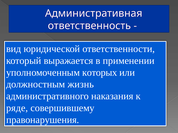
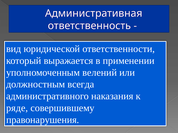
которых: которых -> велений
жизнь: жизнь -> всегда
